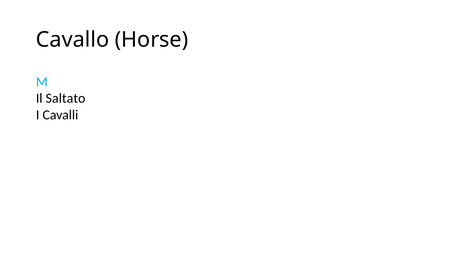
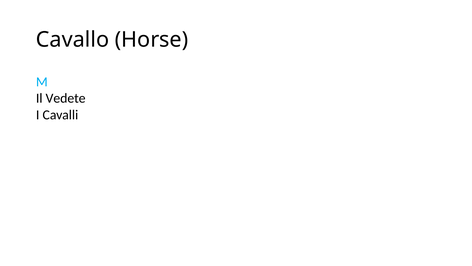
Saltato: Saltato -> Vedete
